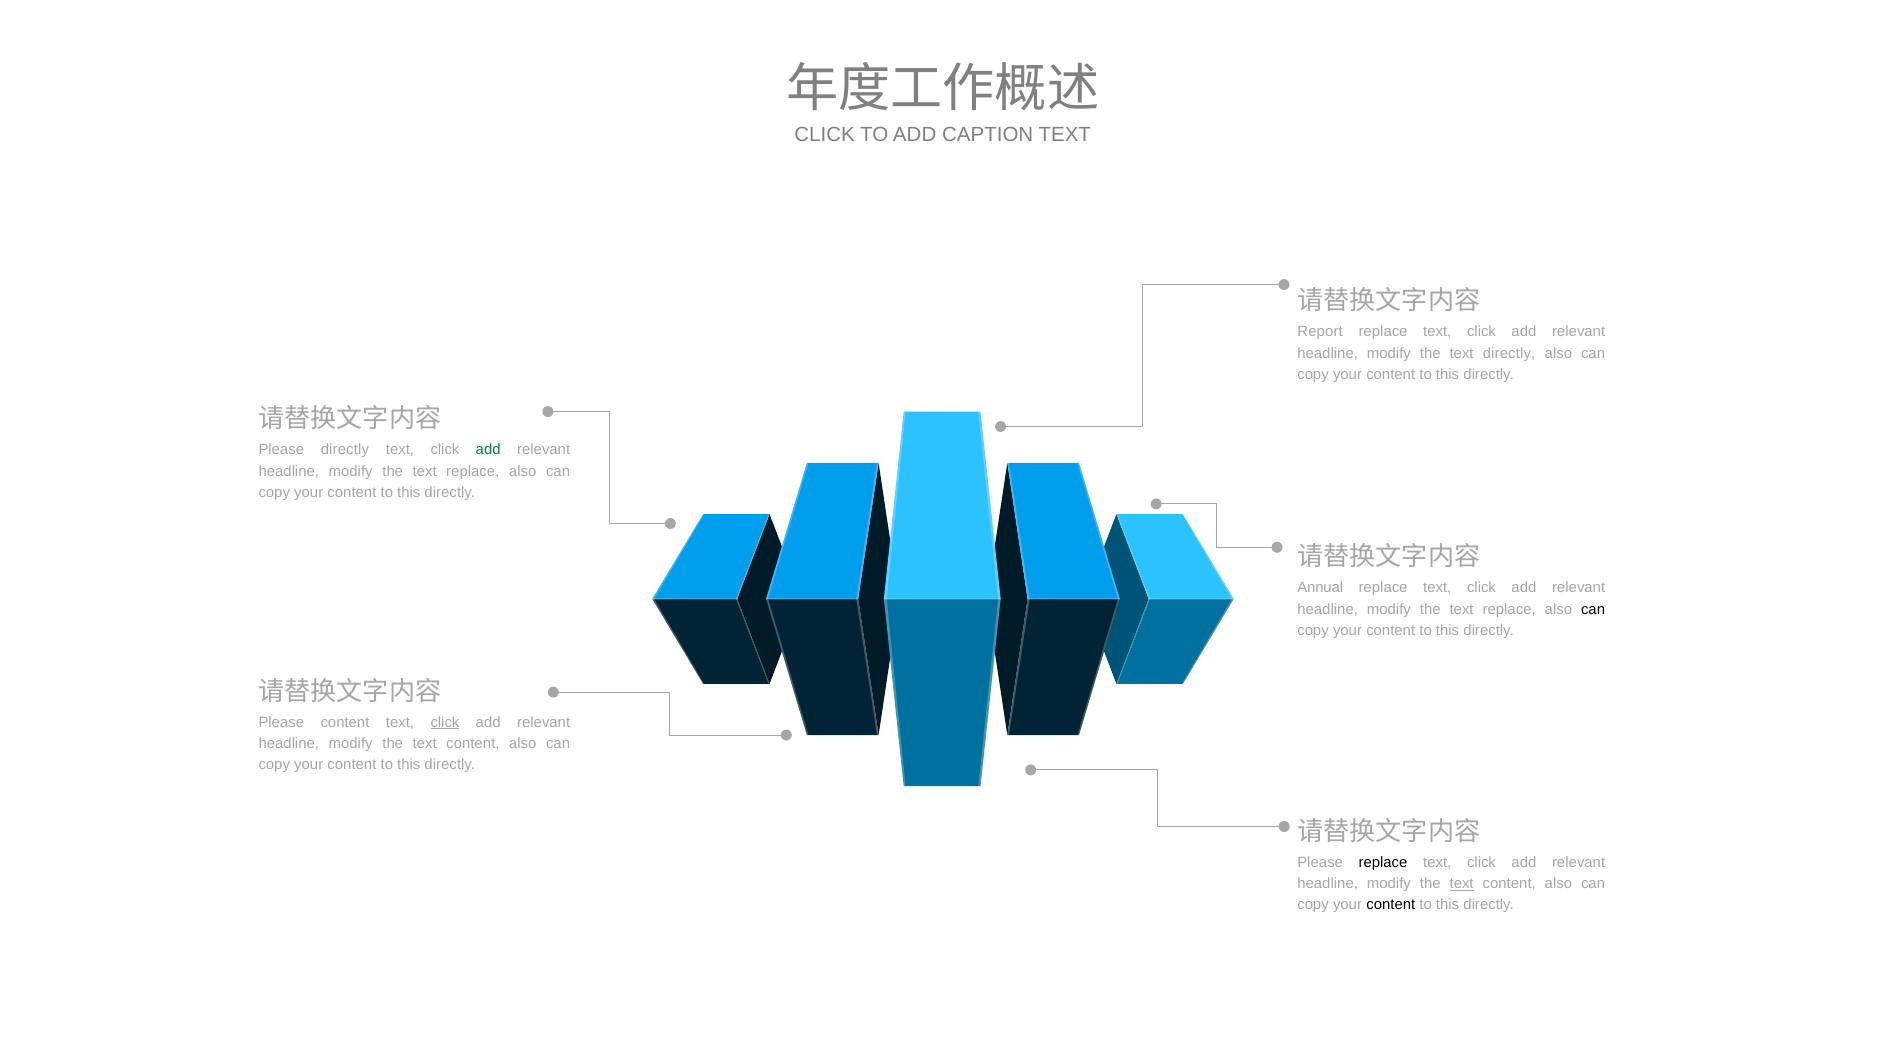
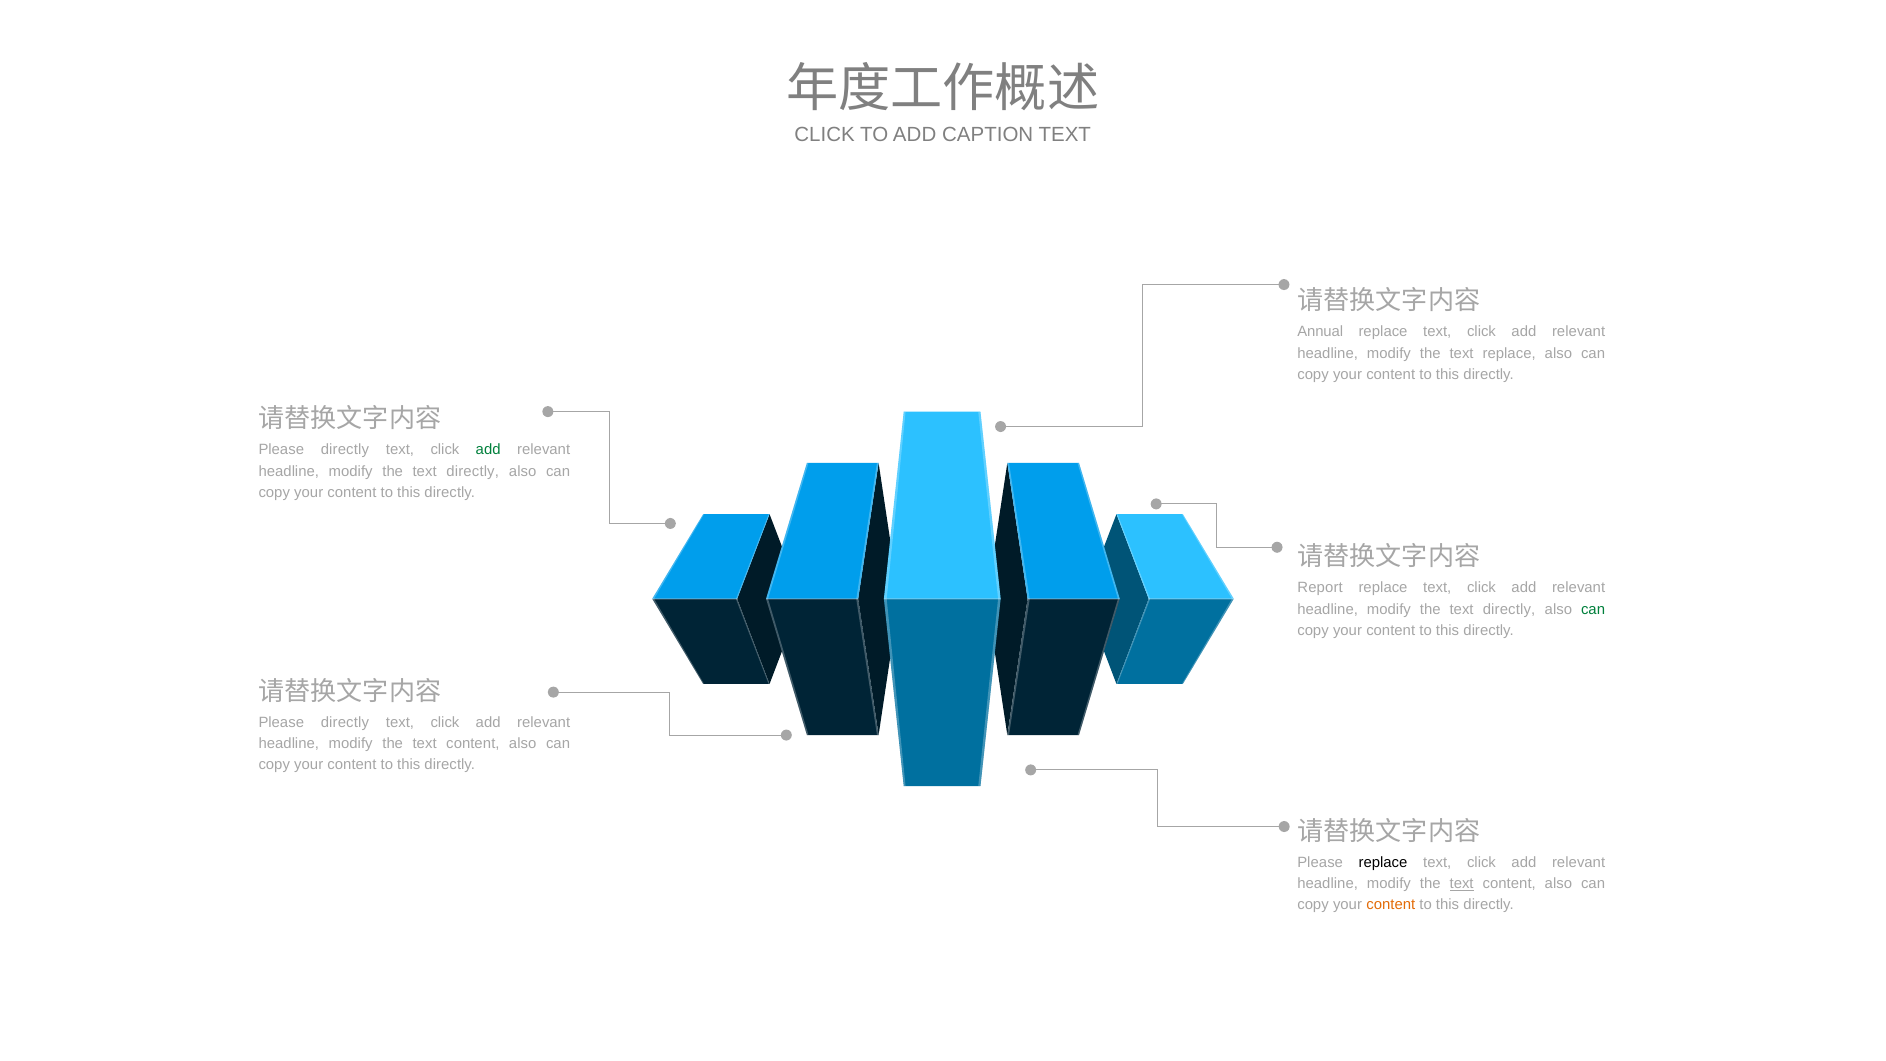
Report: Report -> Annual
text directly: directly -> replace
replace at (473, 471): replace -> directly
Annual: Annual -> Report
replace at (1509, 609): replace -> directly
can at (1593, 609) colour: black -> green
content at (345, 722): content -> directly
click at (445, 722) underline: present -> none
content at (1391, 905) colour: black -> orange
